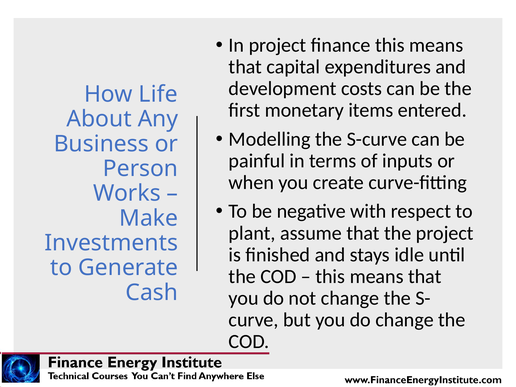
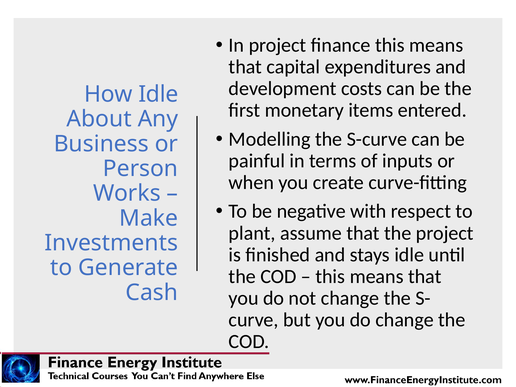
How Life: Life -> Idle
